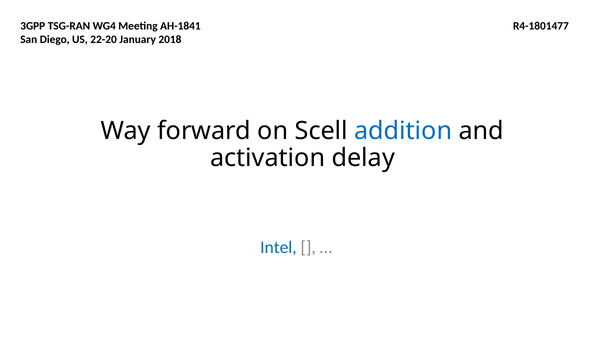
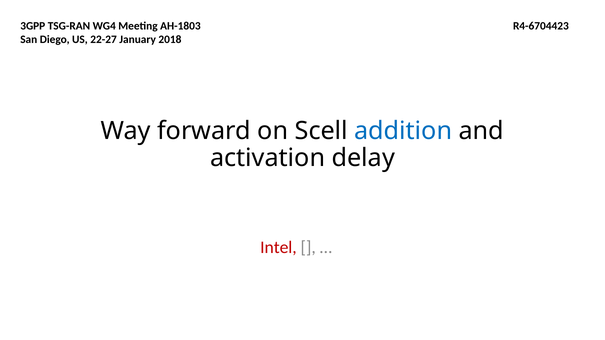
AH-1841: AH-1841 -> AH-1803
R4-1801477: R4-1801477 -> R4-6704423
22-20: 22-20 -> 22-27
Intel colour: blue -> red
